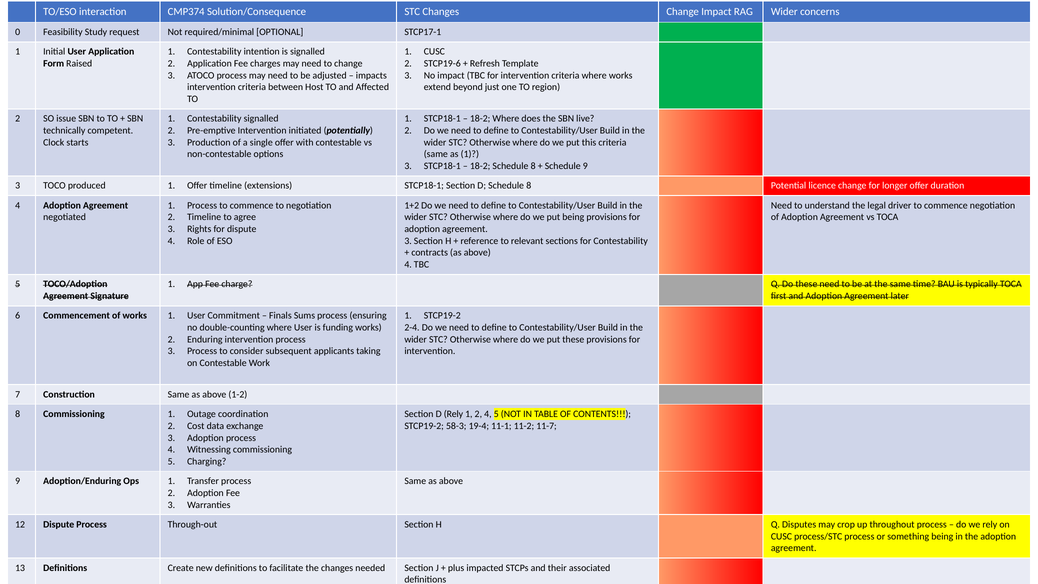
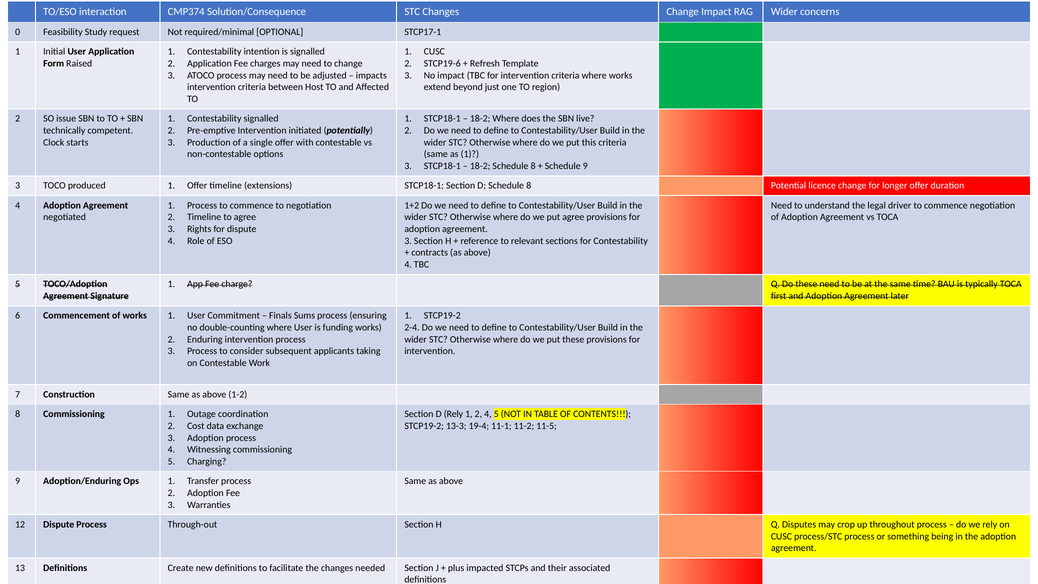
put being: being -> agree
58-3: 58-3 -> 13-3
11-7: 11-7 -> 11-5
